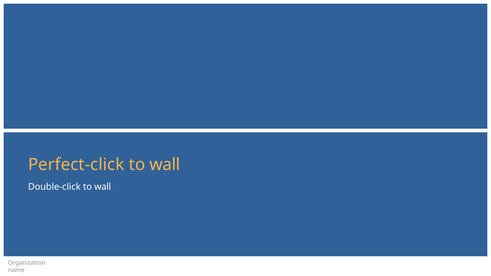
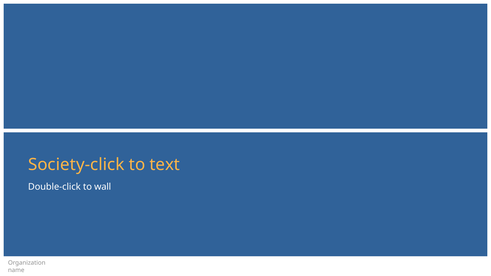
Perfect-click: Perfect-click -> Society-click
wall at (165, 165): wall -> text
